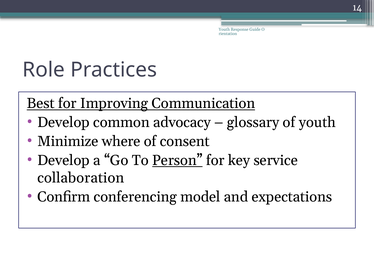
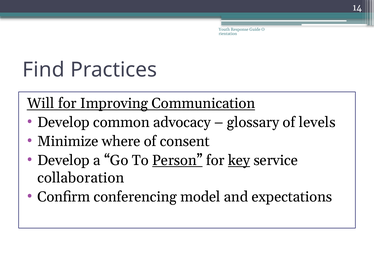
Role: Role -> Find
Best: Best -> Will
of youth: youth -> levels
key underline: none -> present
